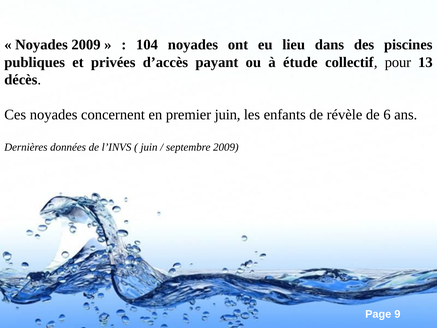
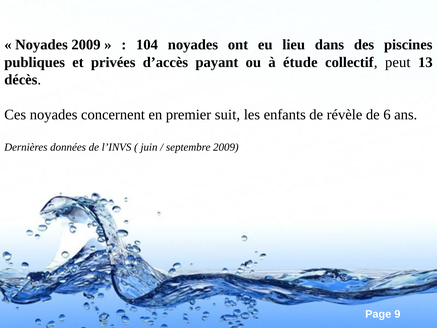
pour: pour -> peut
premier juin: juin -> suit
